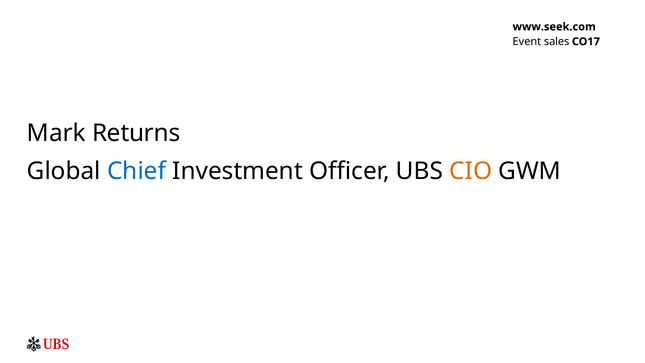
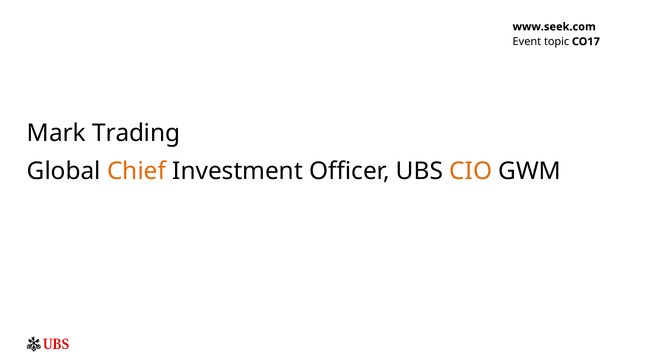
sales: sales -> topic
Returns: Returns -> Trading
Chief colour: blue -> orange
